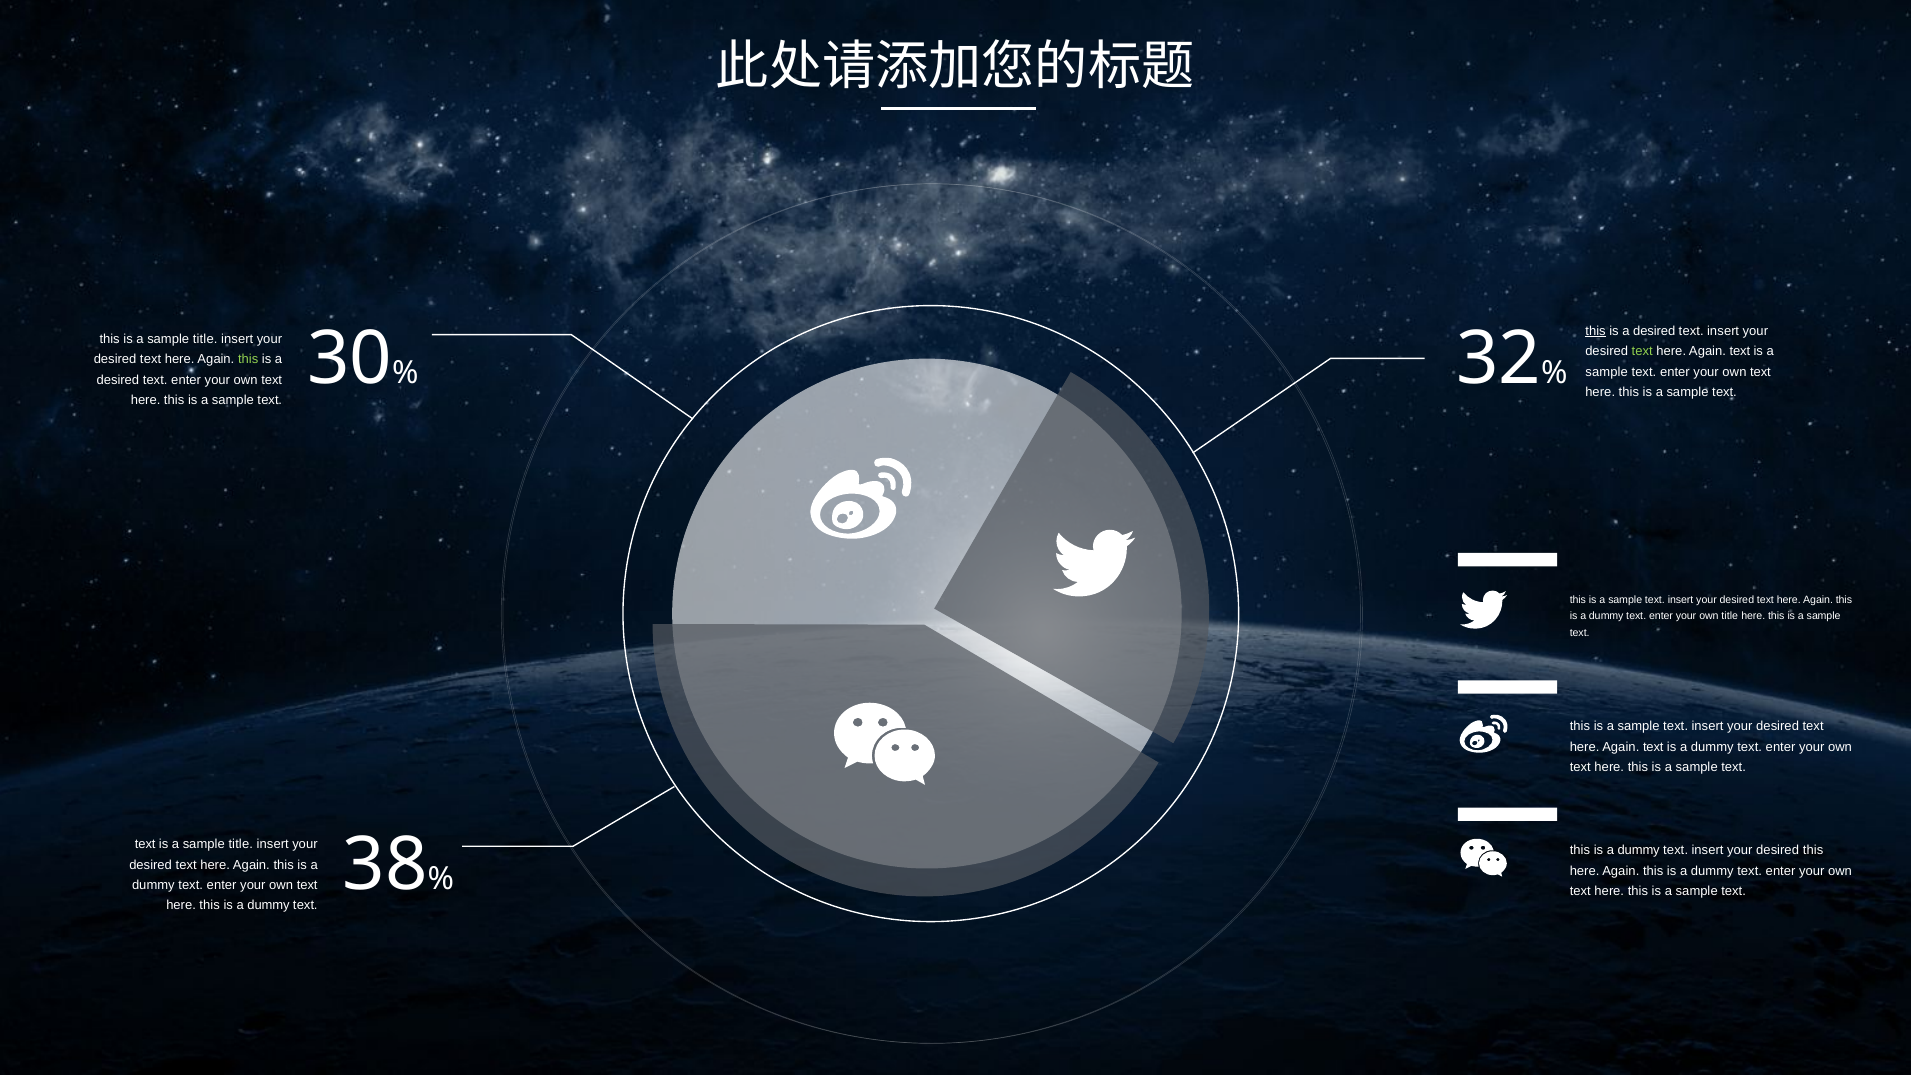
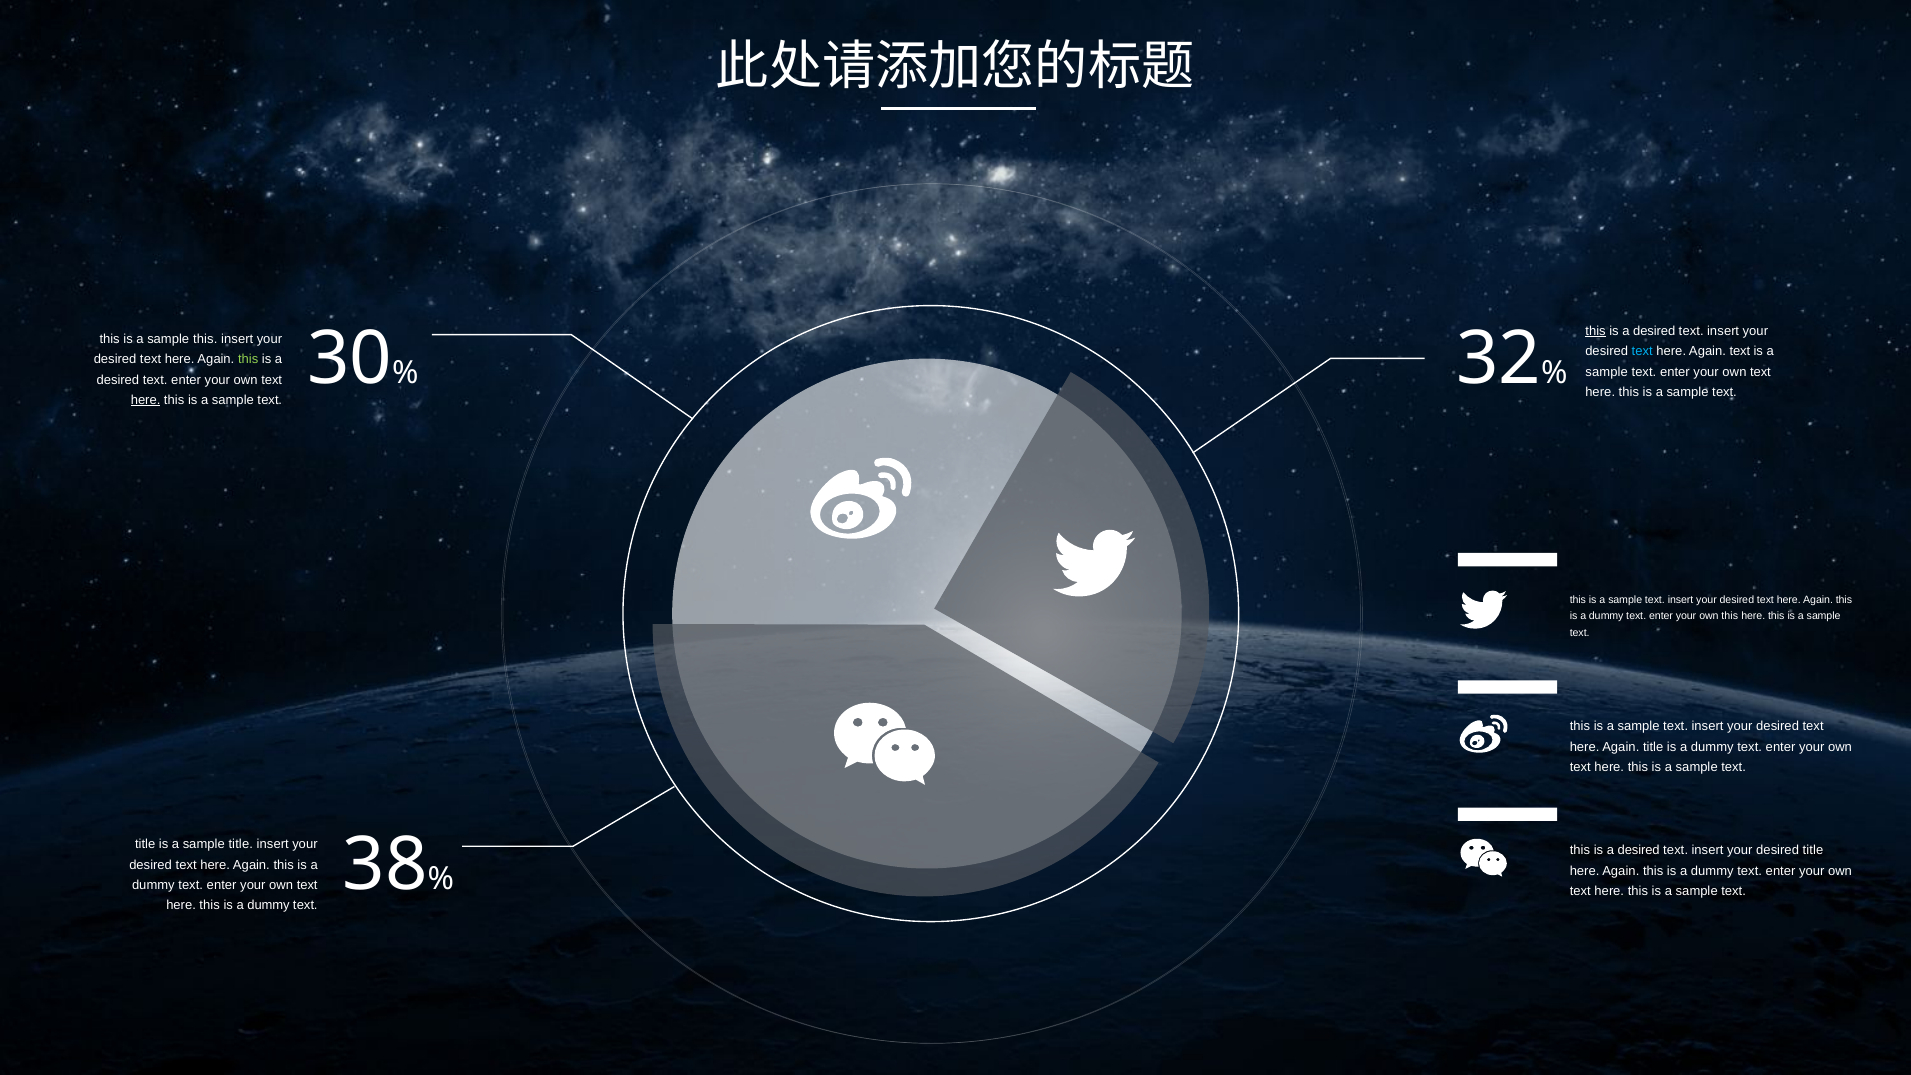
title at (205, 339): title -> this
text at (1642, 352) colour: light green -> light blue
here at (146, 400) underline: none -> present
own title: title -> this
text at (1653, 747): text -> title
text at (145, 845): text -> title
dummy at (1639, 850): dummy -> desired
desired this: this -> title
